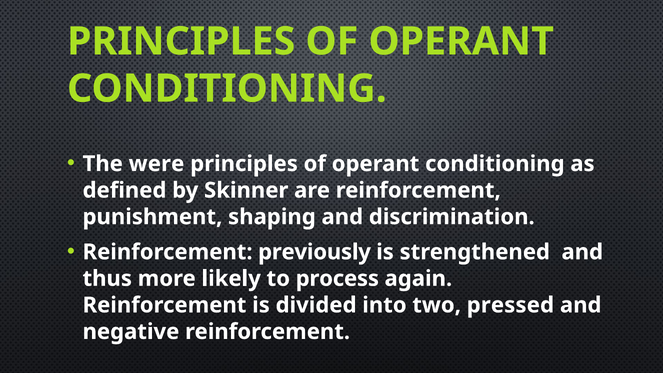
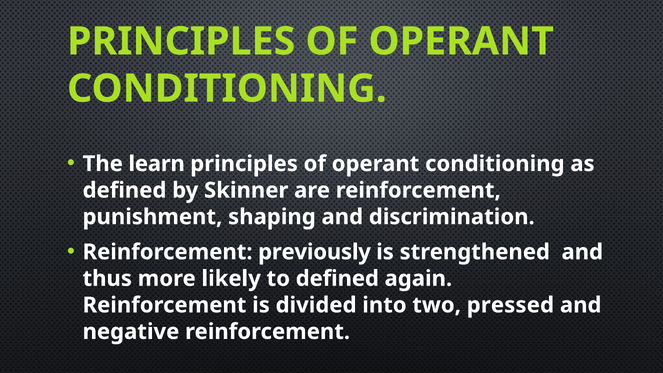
were: were -> learn
to process: process -> defined
